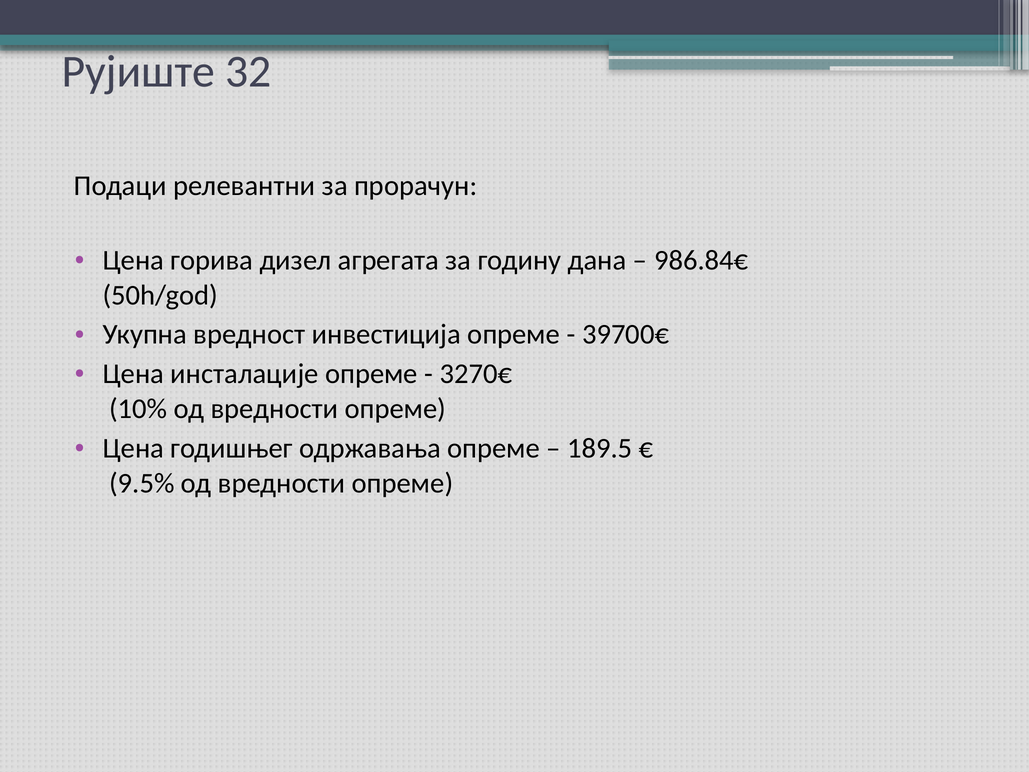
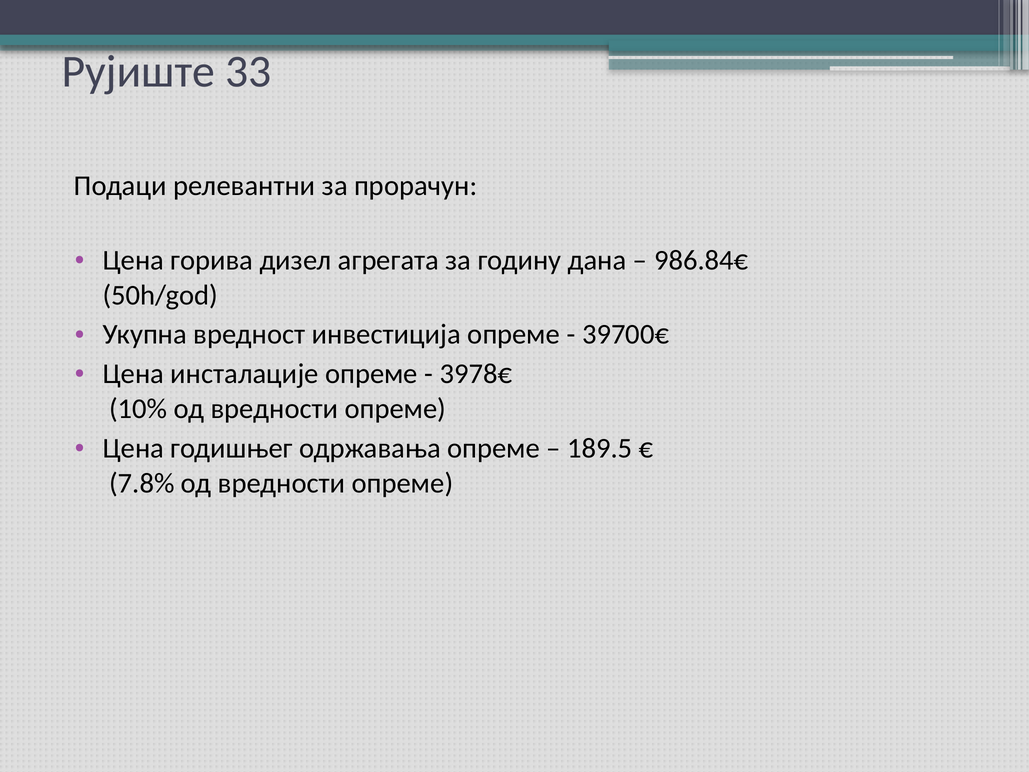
32: 32 -> 33
3270€: 3270€ -> 3978€
9.5%: 9.5% -> 7.8%
